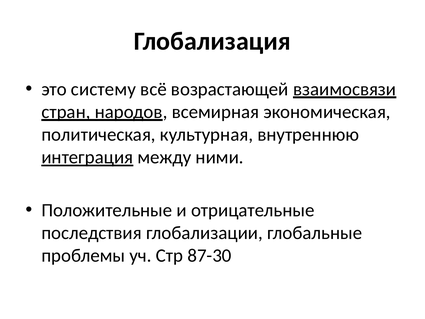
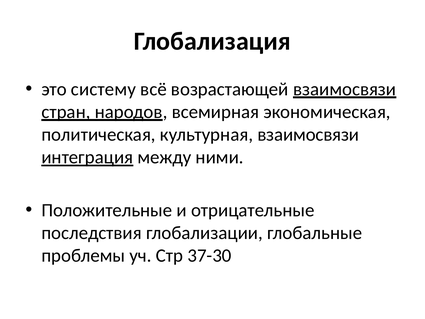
культурная внутреннюю: внутреннюю -> взаимосвязи
87-30: 87-30 -> 37-30
